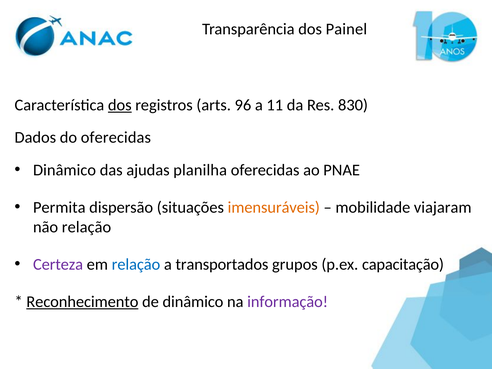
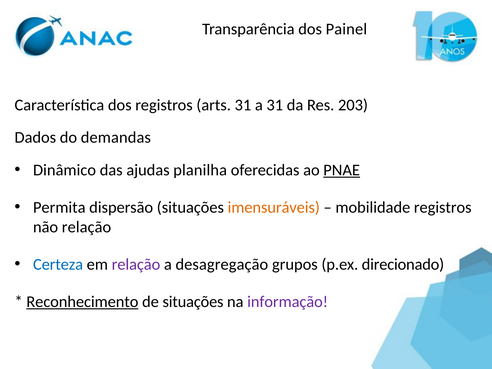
dos at (120, 105) underline: present -> none
arts 96: 96 -> 31
a 11: 11 -> 31
830: 830 -> 203
do oferecidas: oferecidas -> demandas
PNAE underline: none -> present
mobilidade viajaram: viajaram -> registros
Certeza colour: purple -> blue
relação at (136, 264) colour: blue -> purple
transportados: transportados -> desagregação
capacitação: capacitação -> direcionado
de dinâmico: dinâmico -> situações
